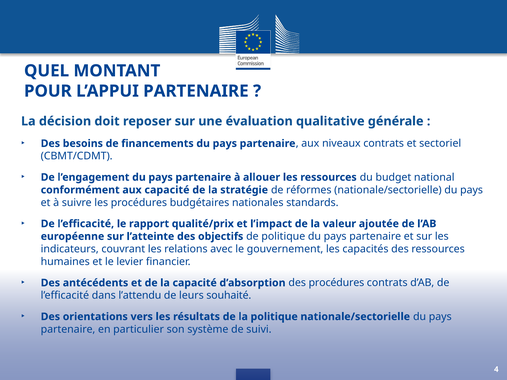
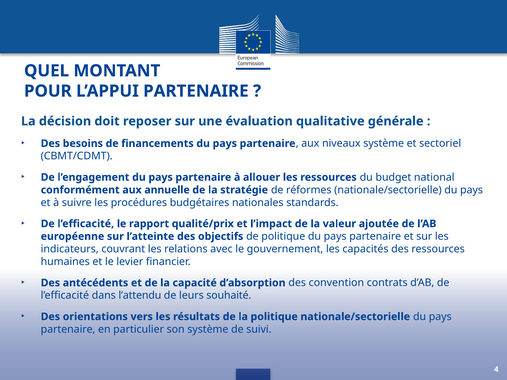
niveaux contrats: contrats -> système
aux capacité: capacité -> annuelle
des procédures: procédures -> convention
